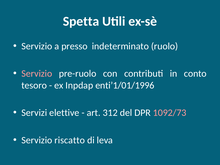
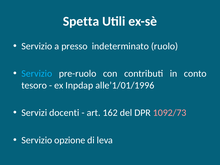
Servizio at (37, 74) colour: pink -> light blue
enti’1/01/1996: enti’1/01/1996 -> alle’1/01/1996
elettive: elettive -> docenti
312: 312 -> 162
riscatto: riscatto -> opzione
